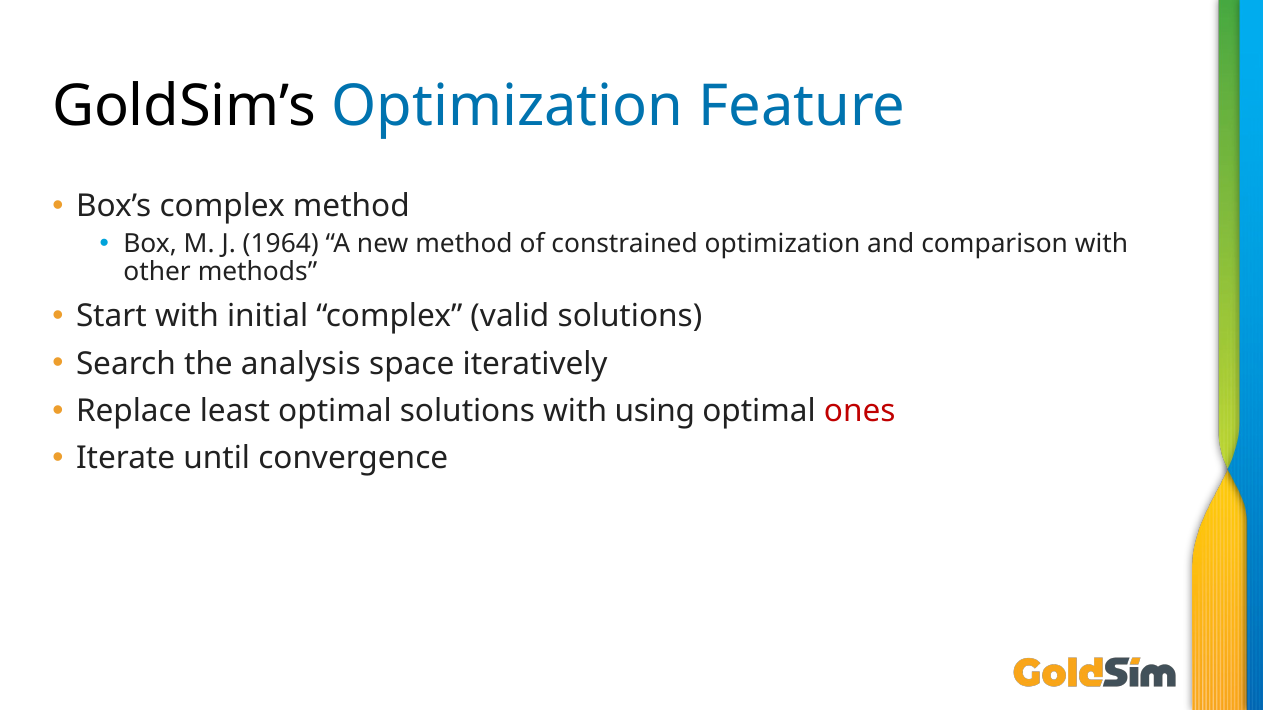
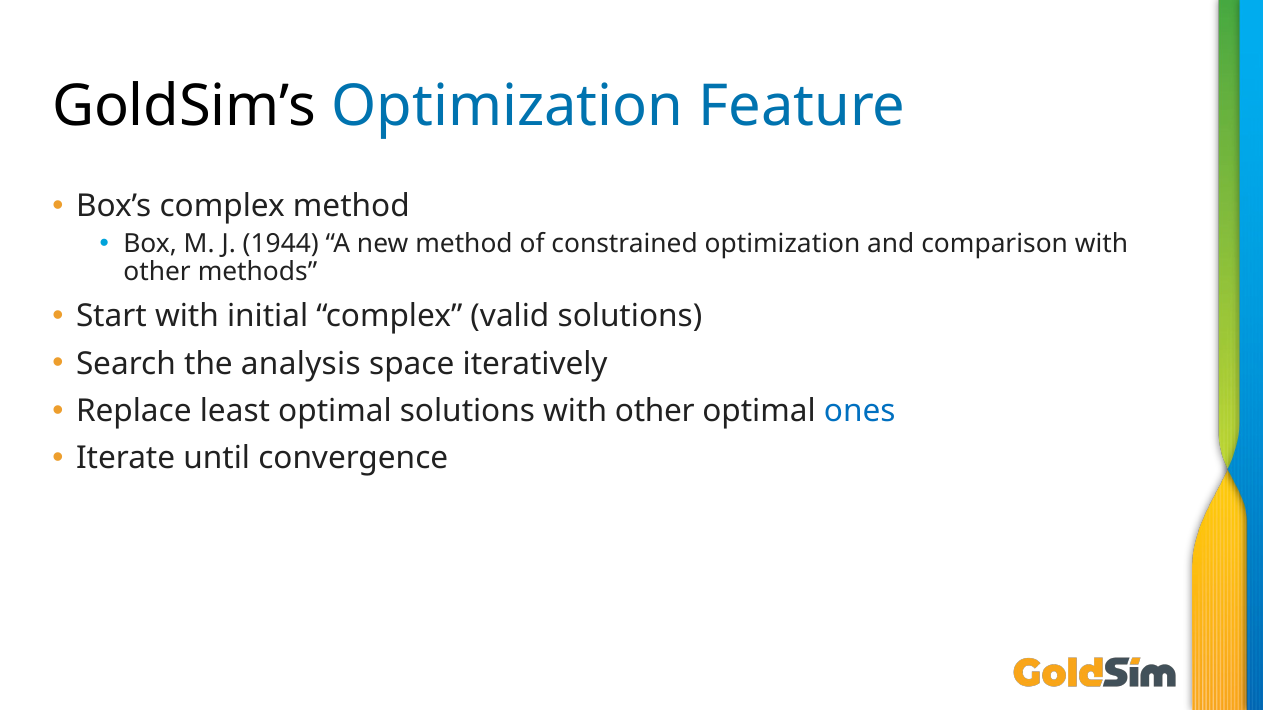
1964: 1964 -> 1944
solutions with using: using -> other
ones colour: red -> blue
